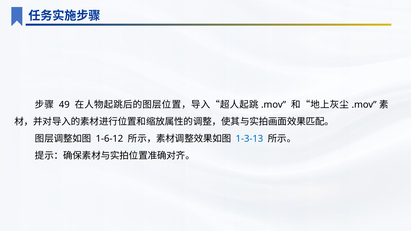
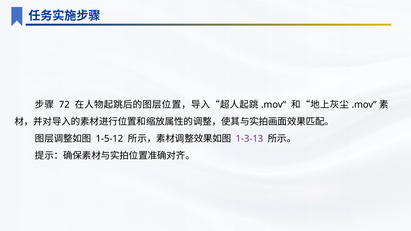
49: 49 -> 72
1-6-12: 1-6-12 -> 1-5-12
1-3-13 colour: blue -> purple
